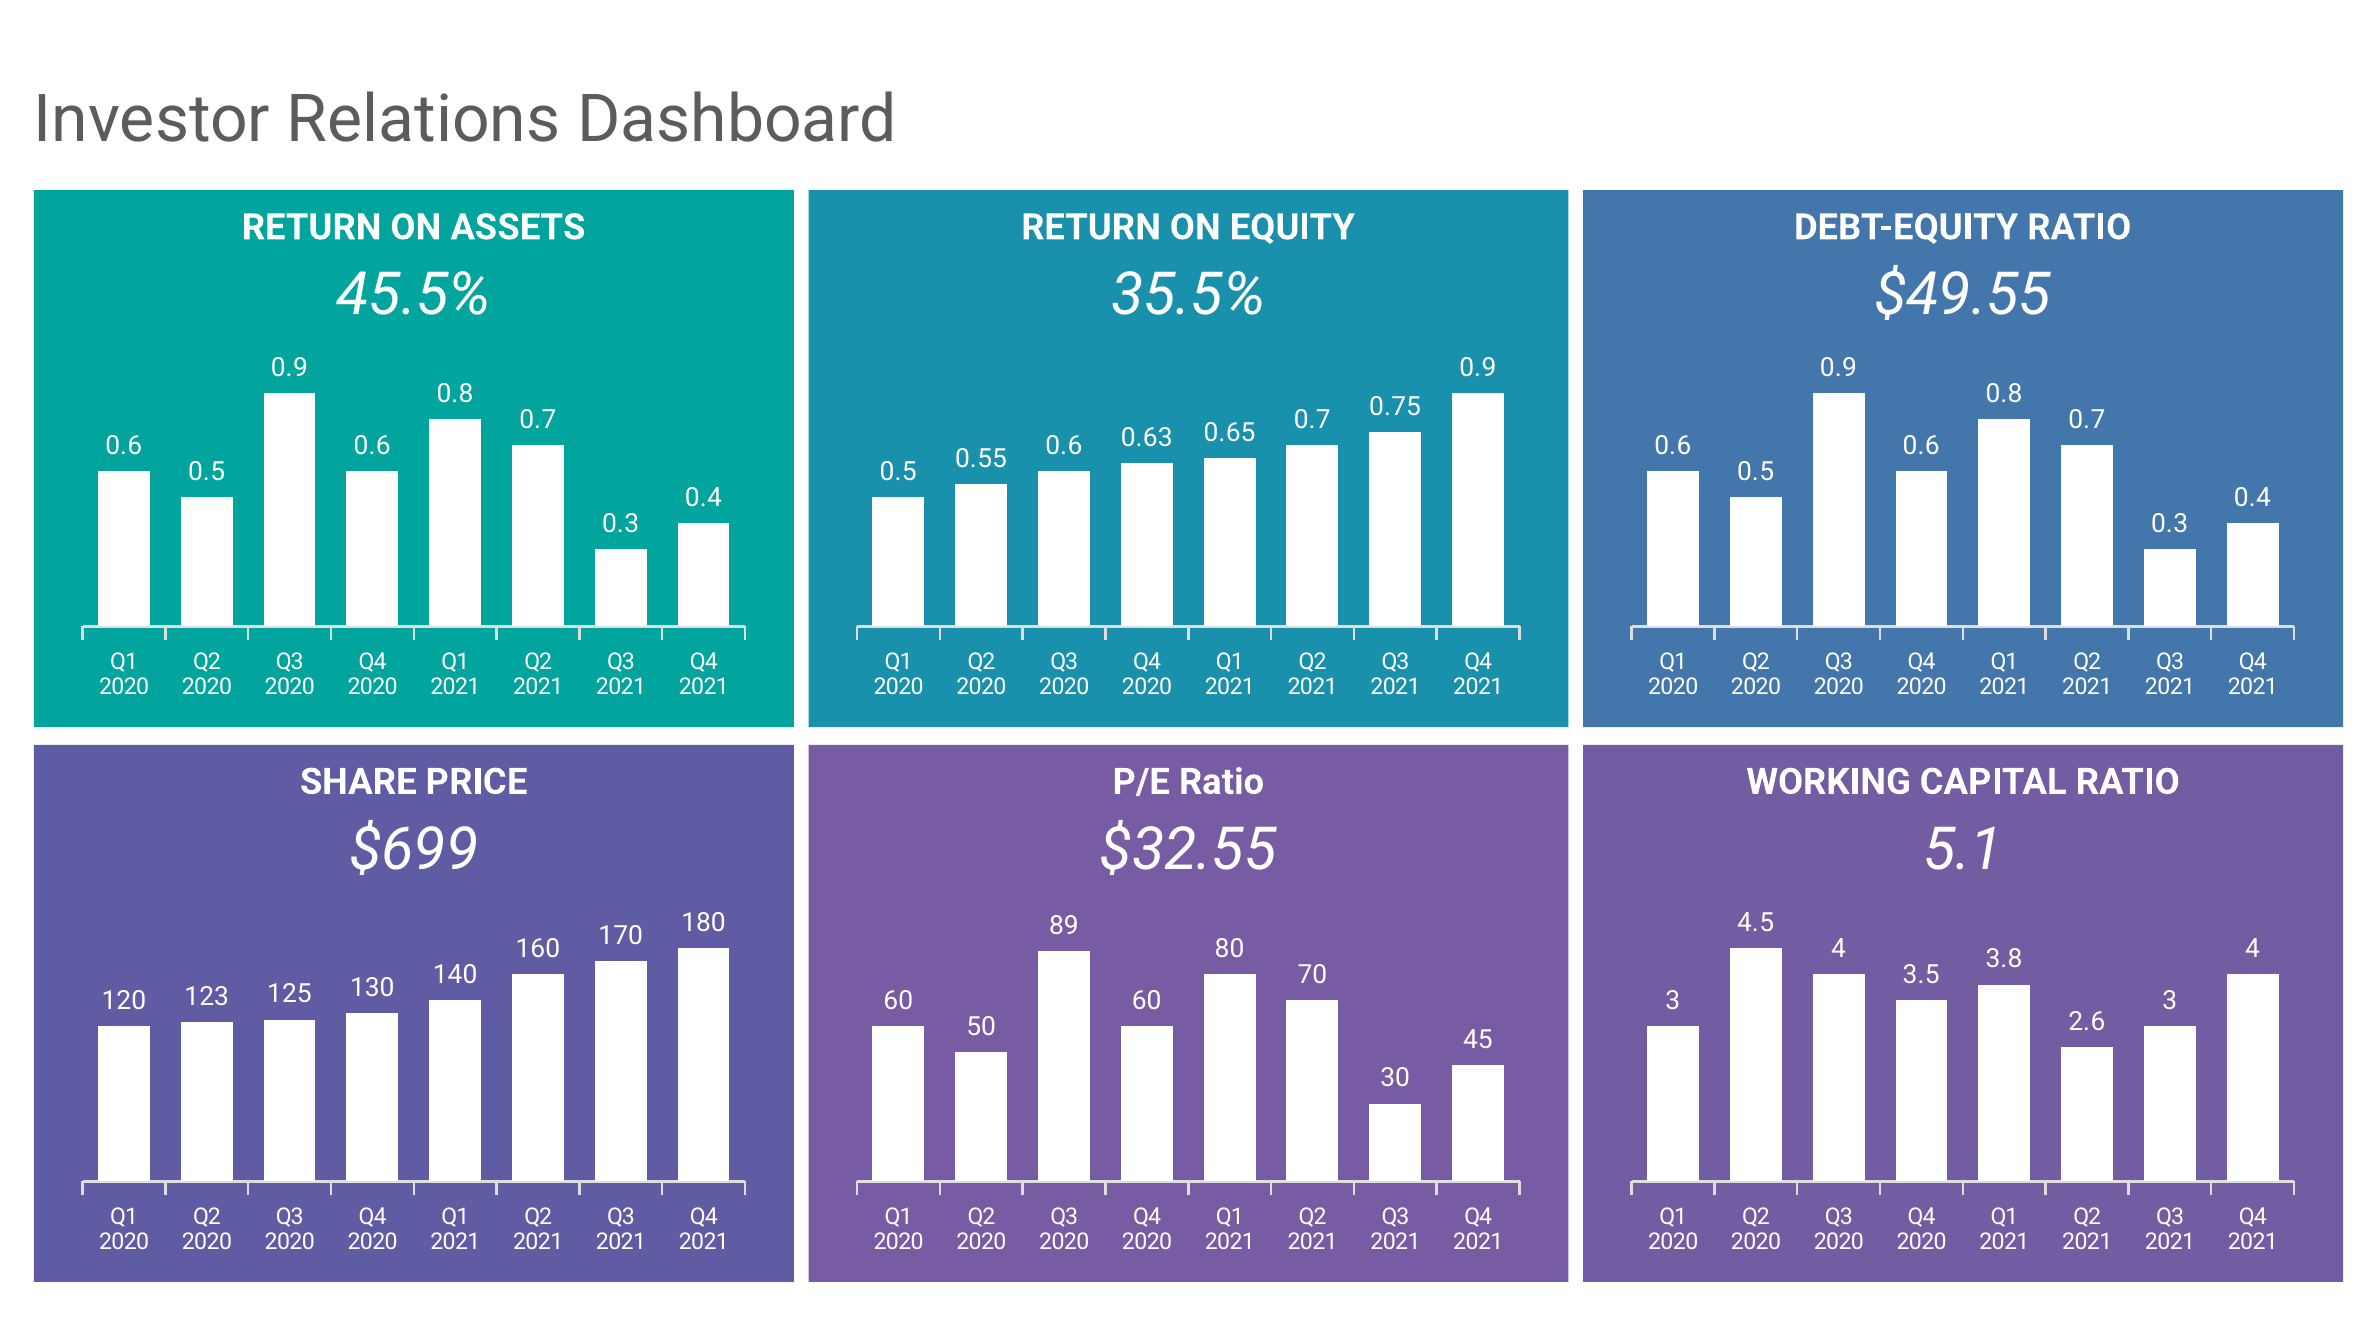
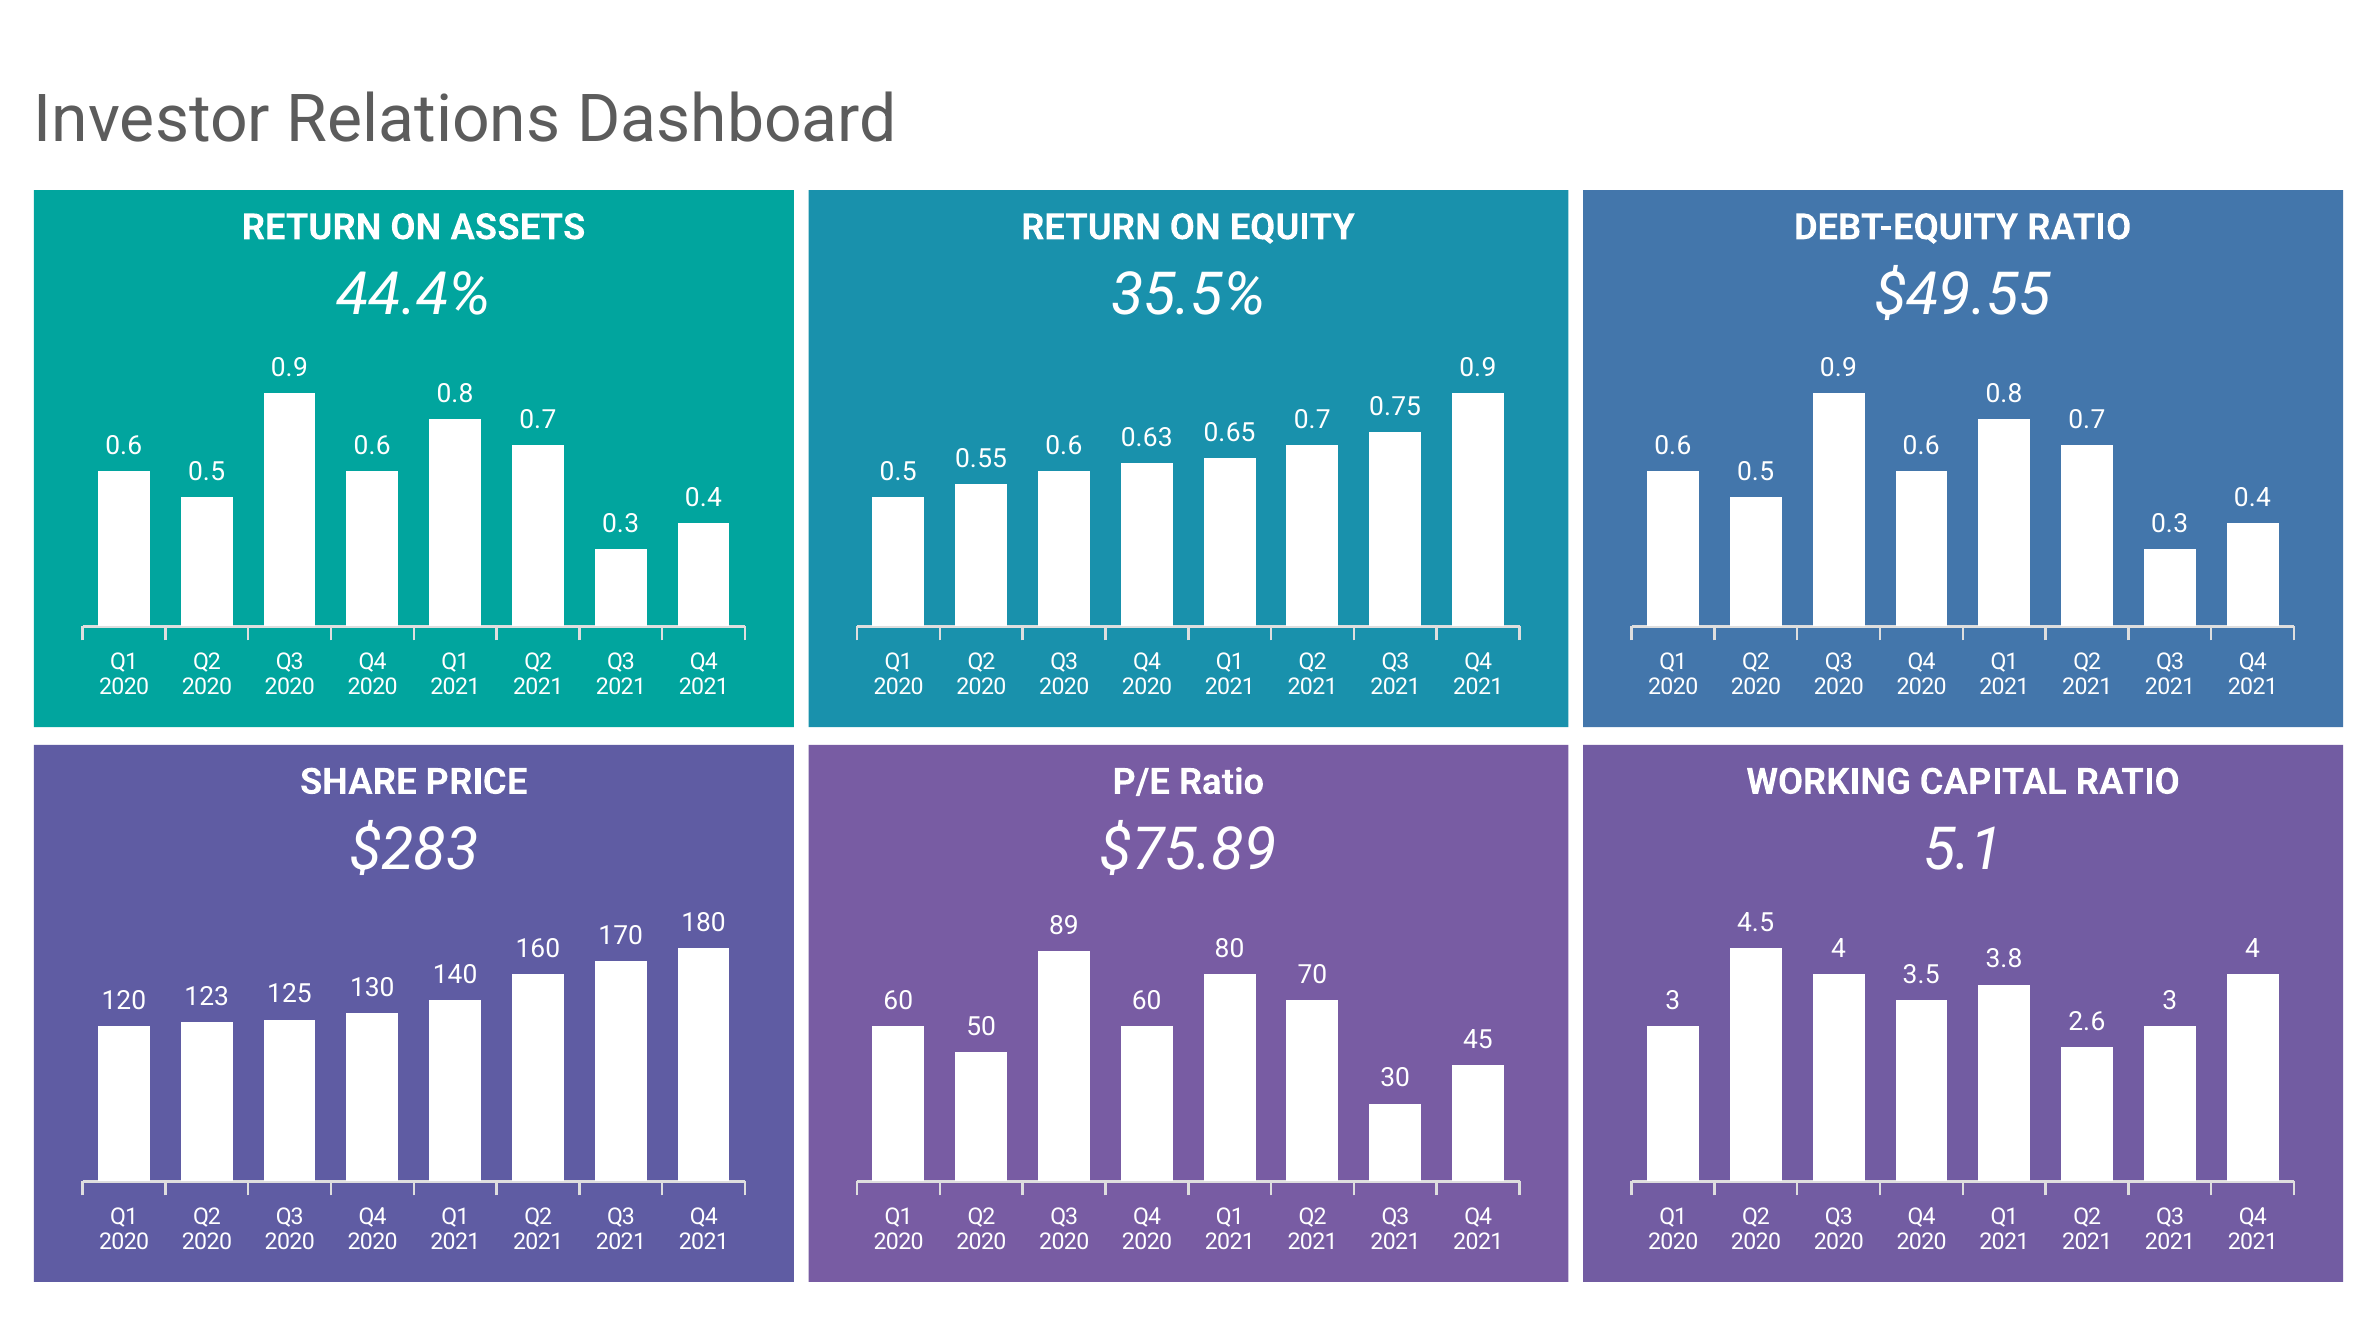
45.5%: 45.5% -> 44.4%
$699: $699 -> $283
$32.55: $32.55 -> $75.89
